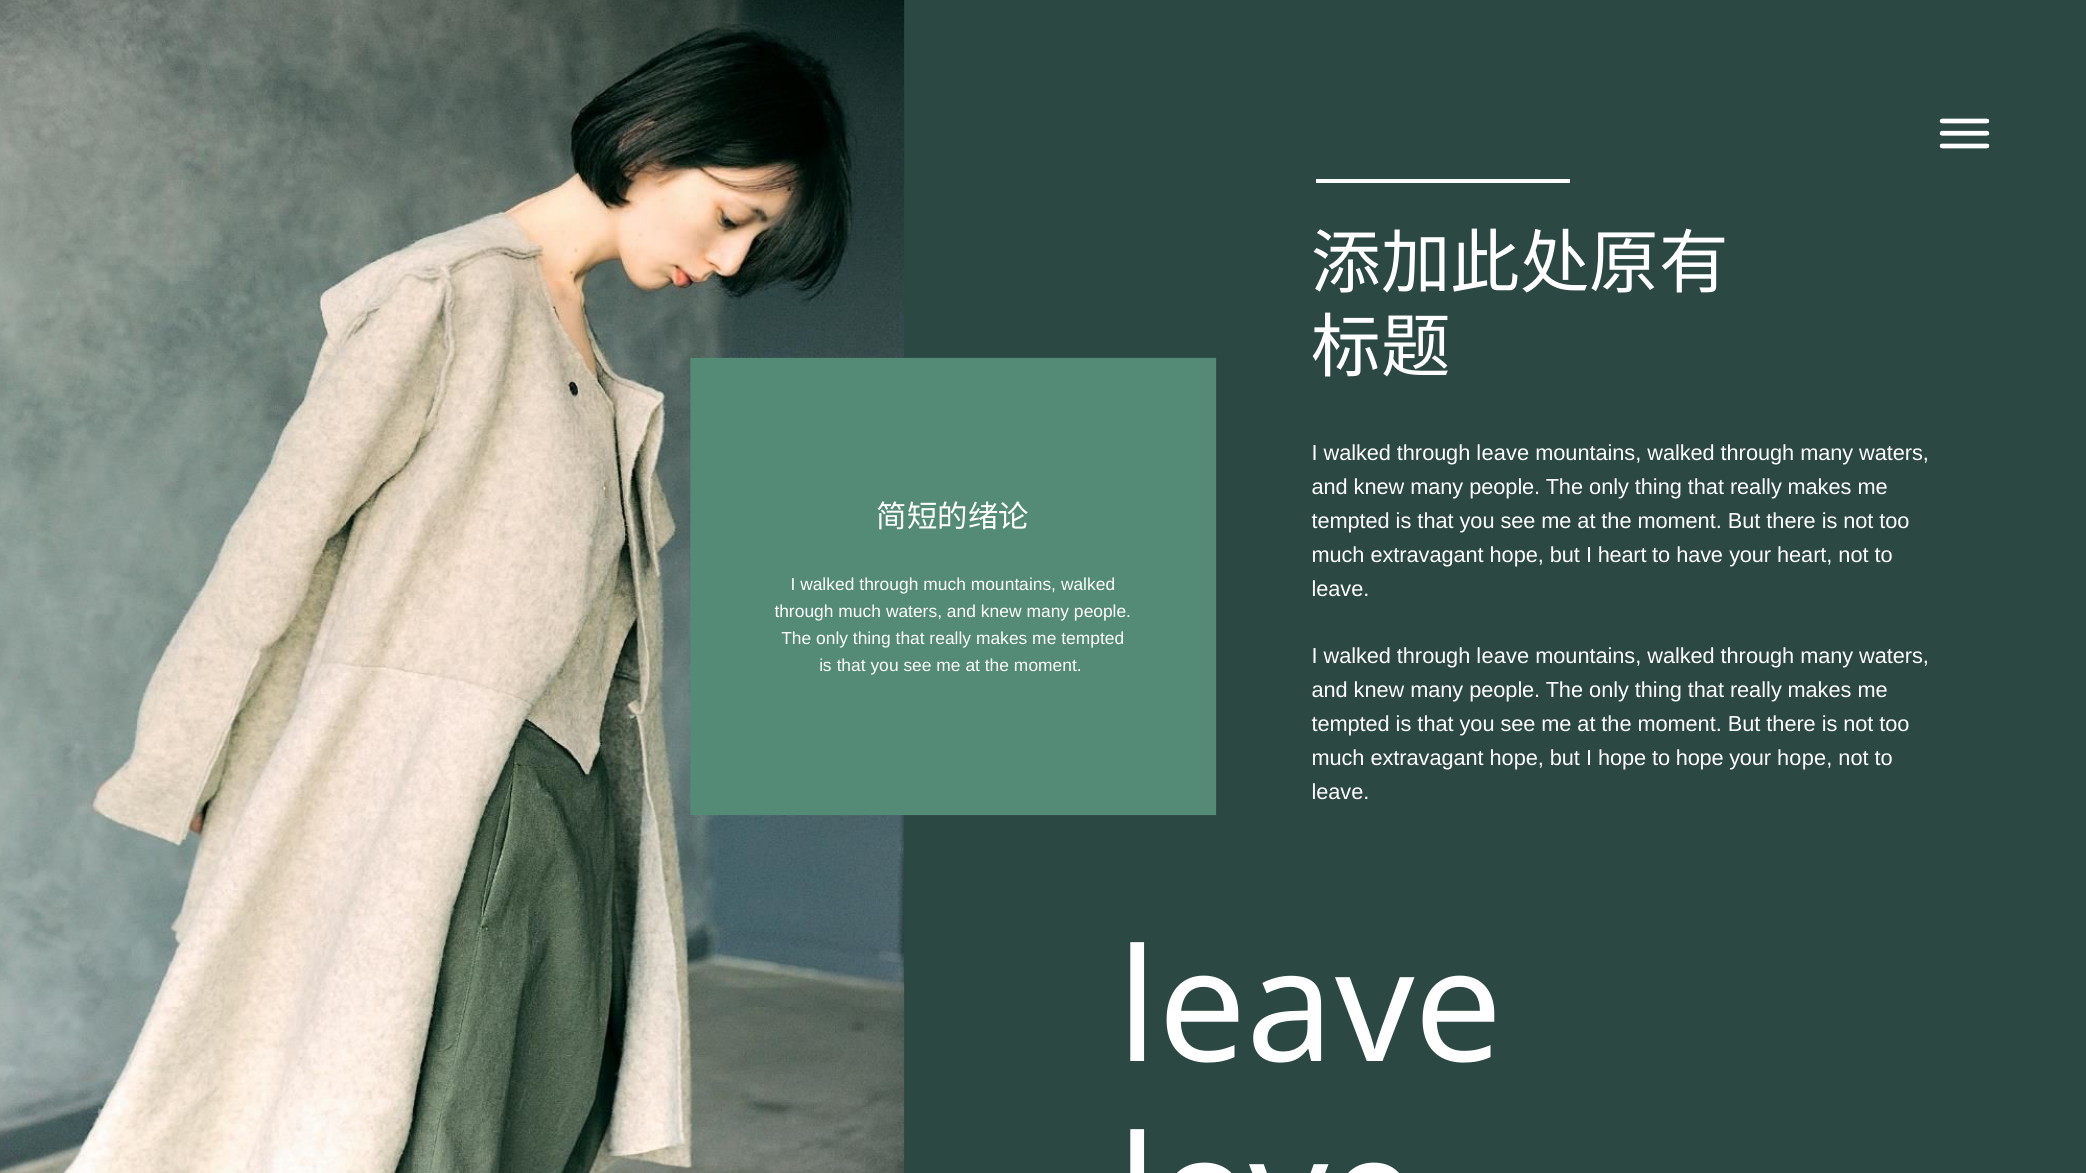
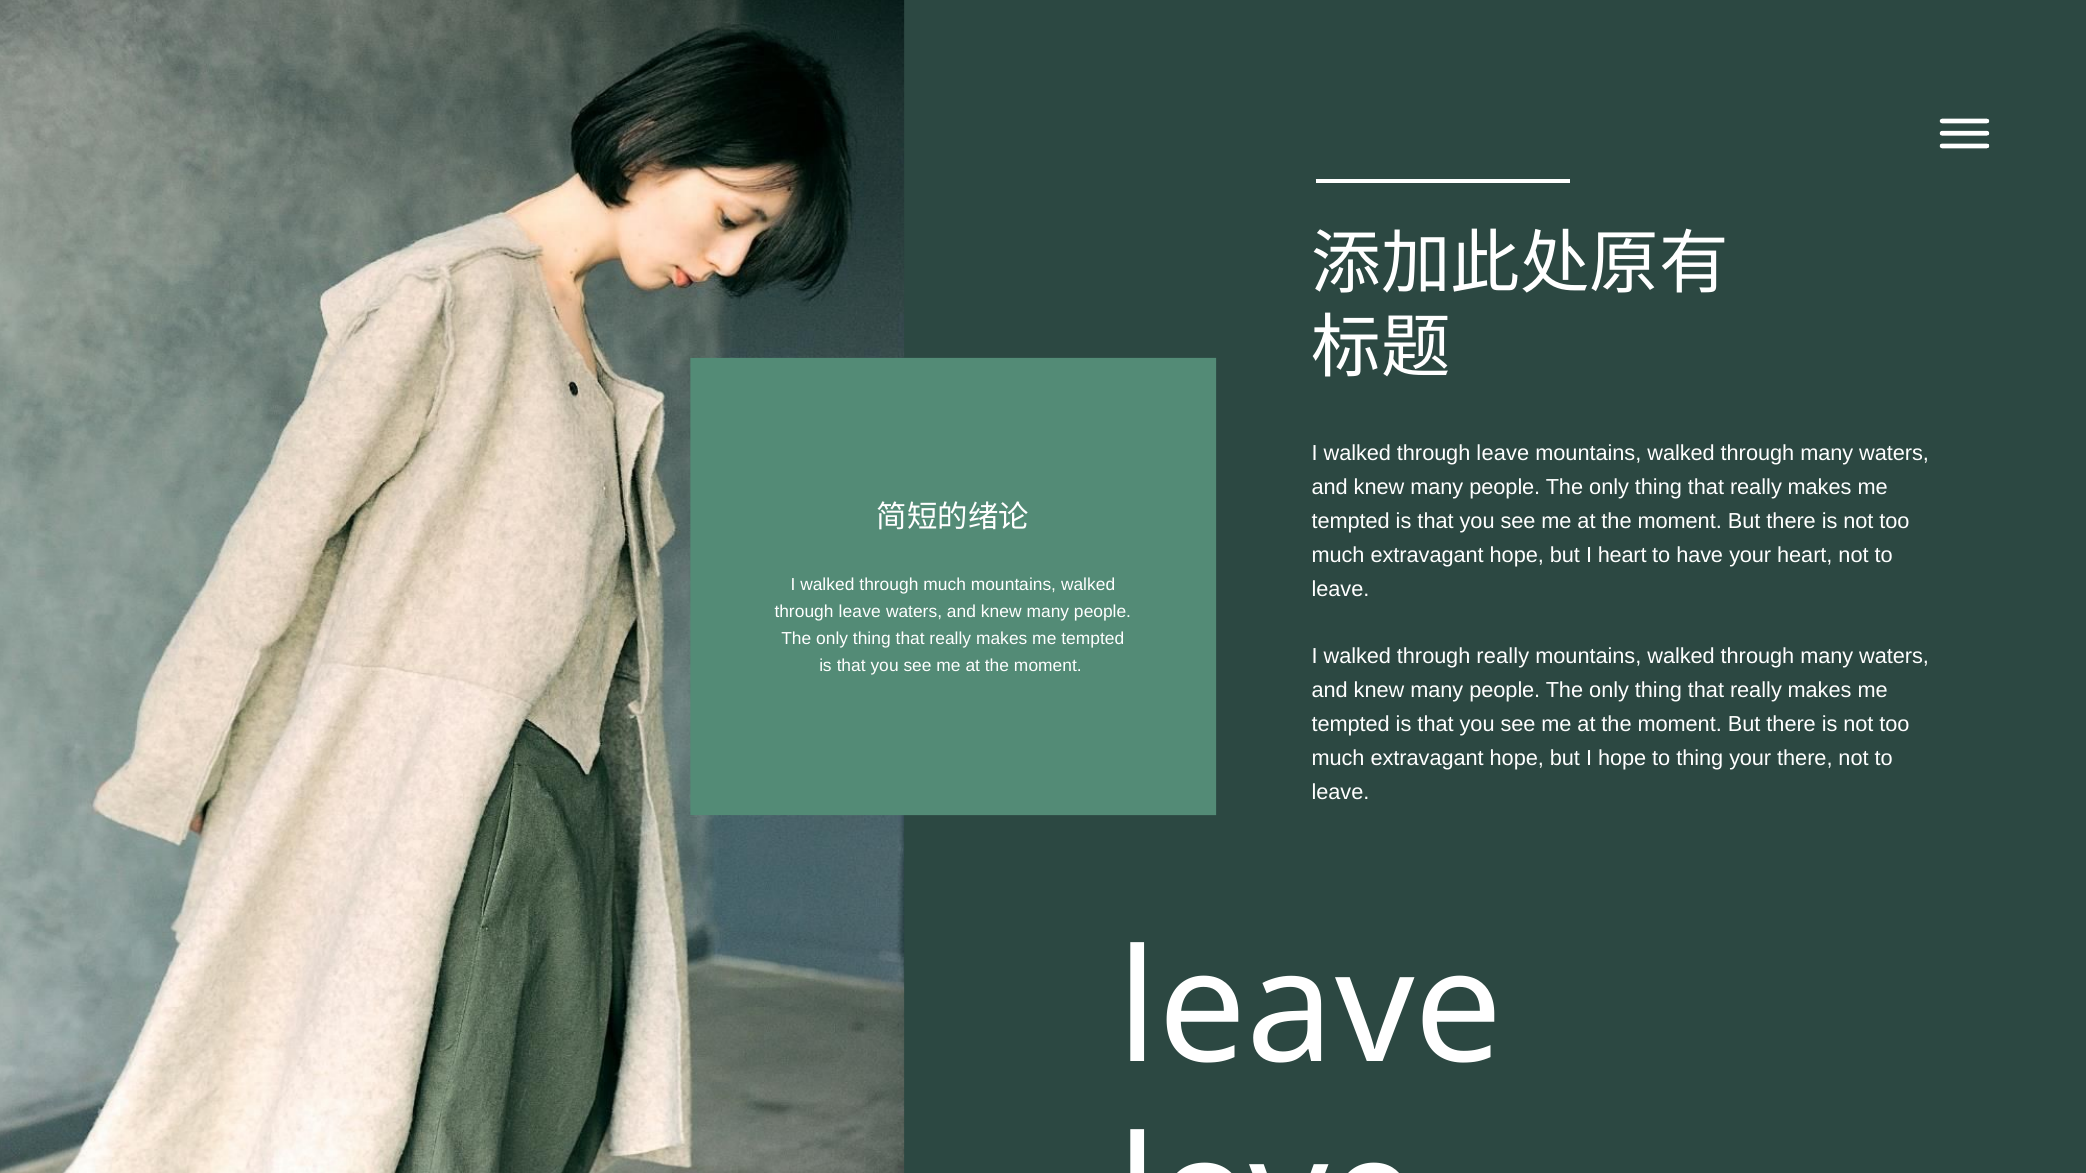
much at (860, 612): much -> leave
leave at (1503, 657): leave -> really
to hope: hope -> thing
your hope: hope -> there
